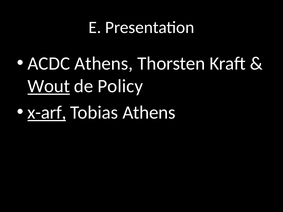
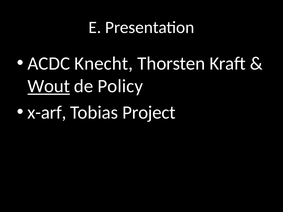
ACDC Athens: Athens -> Knecht
x-arf underline: present -> none
Tobias Athens: Athens -> Project
